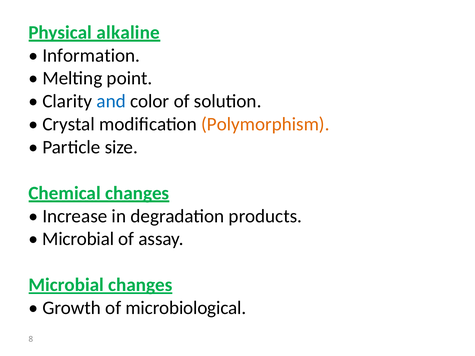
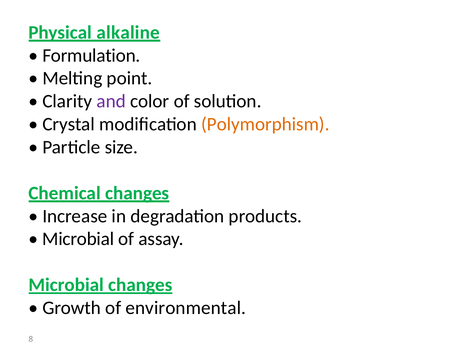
Information: Information -> Formulation
and colour: blue -> purple
microbiological: microbiological -> environmental
